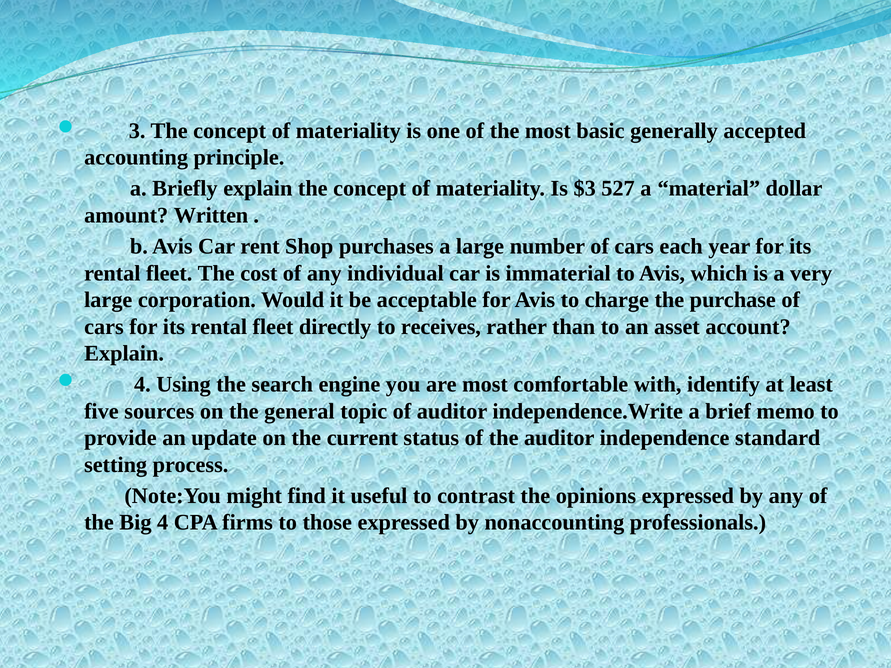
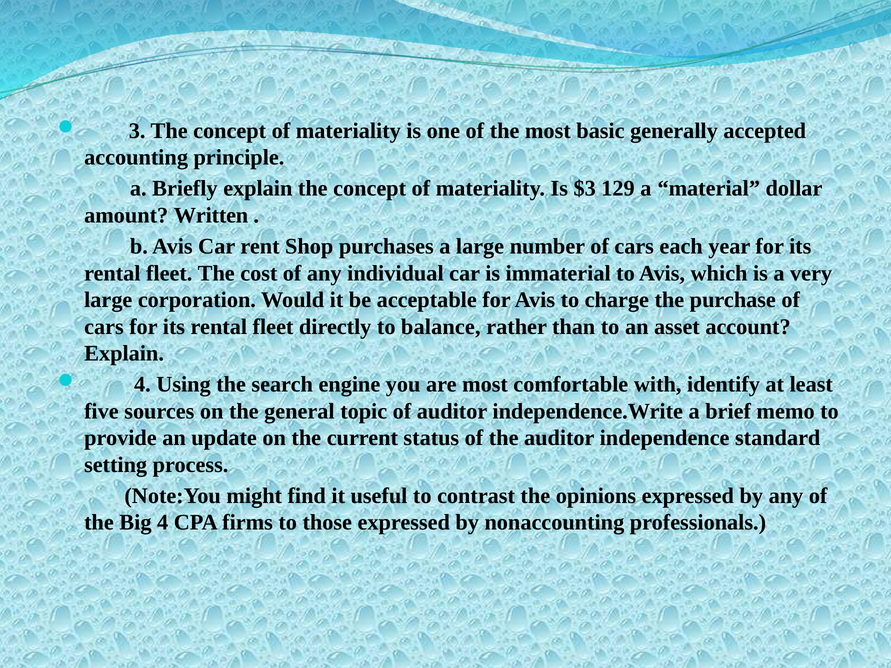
527: 527 -> 129
receives: receives -> balance
